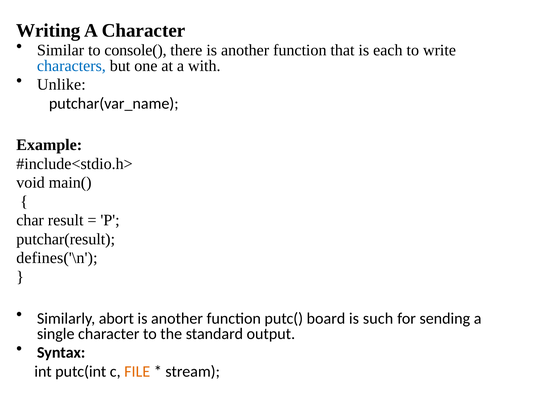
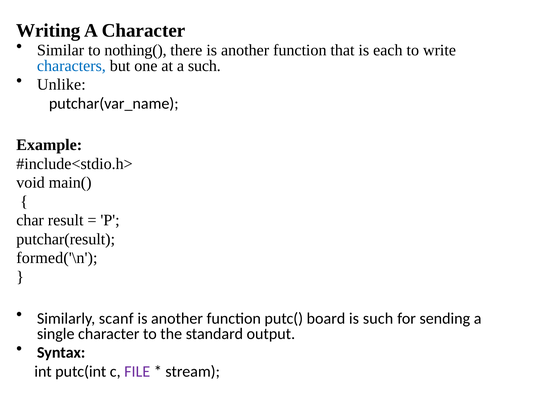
console(: console( -> nothing(
a with: with -> such
defines('\n: defines('\n -> formed('\n
abort: abort -> scanf
FILE colour: orange -> purple
